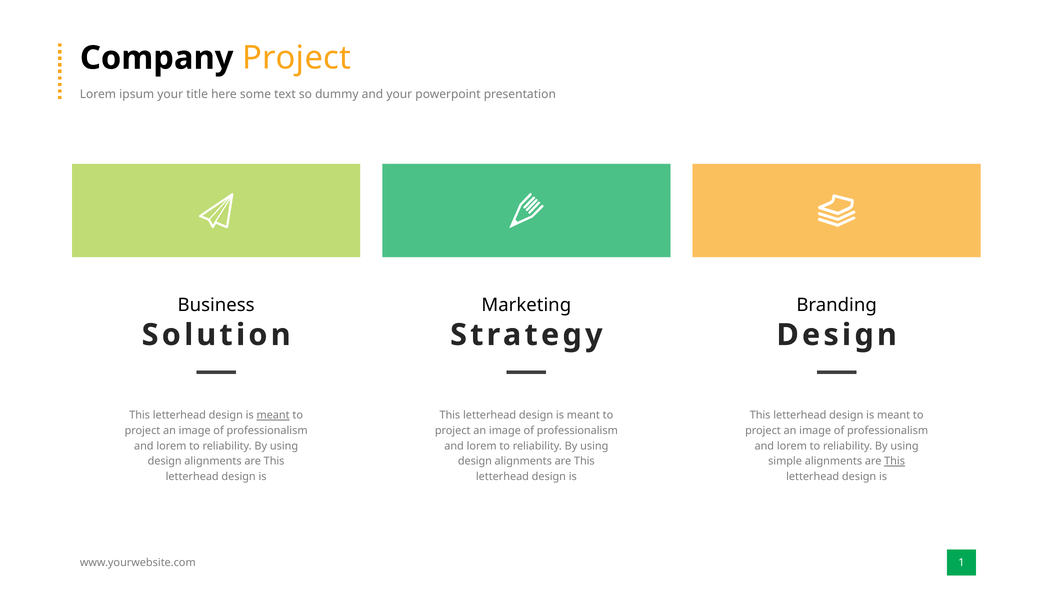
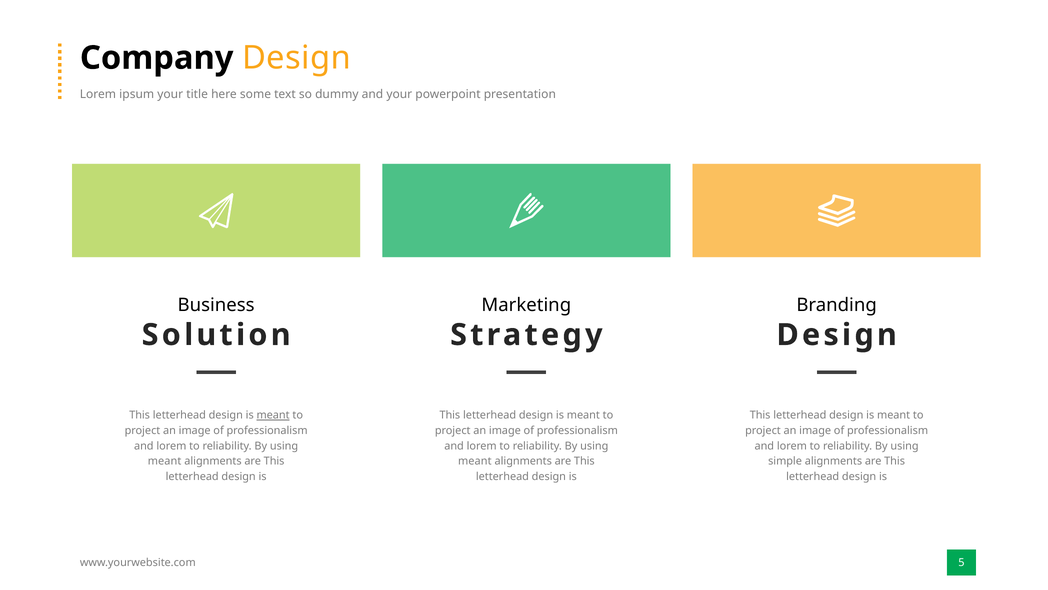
Company Project: Project -> Design
design at (165, 461): design -> meant
design at (475, 461): design -> meant
This at (895, 461) underline: present -> none
1: 1 -> 5
